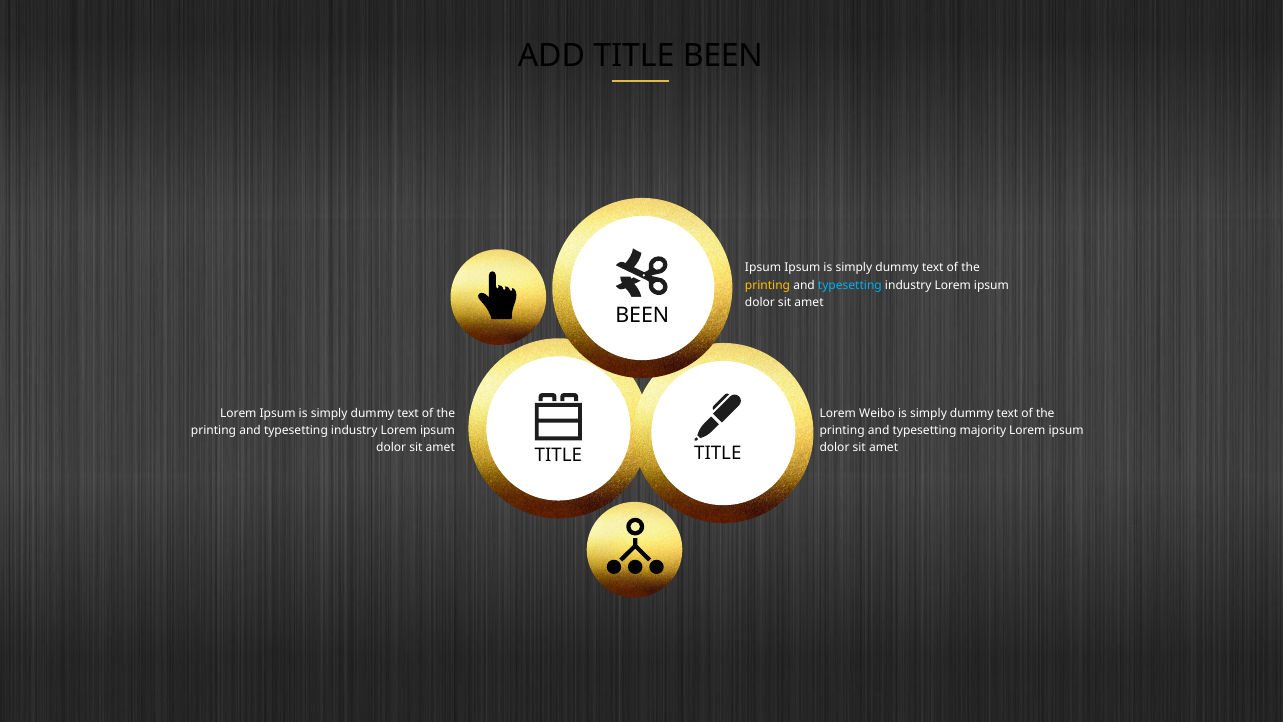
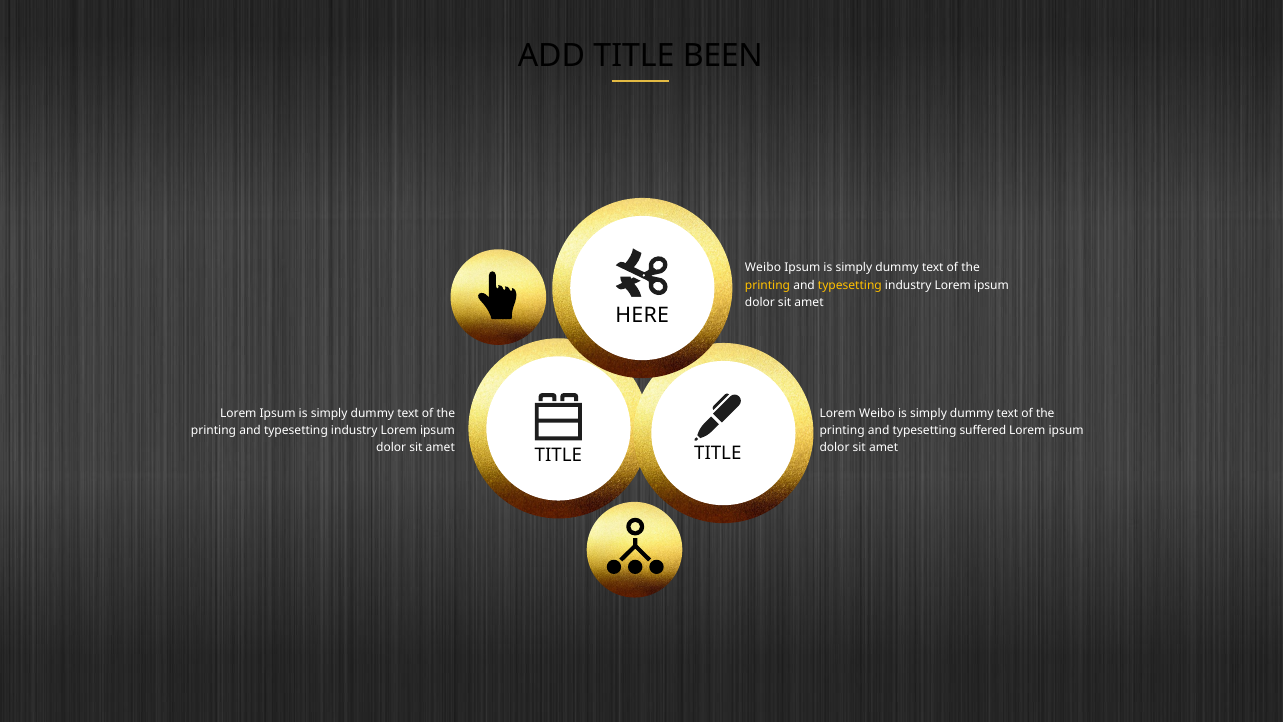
Ipsum at (763, 268): Ipsum -> Weibo
typesetting at (850, 285) colour: light blue -> yellow
BEEN at (642, 316): BEEN -> HERE
majority: majority -> suffered
